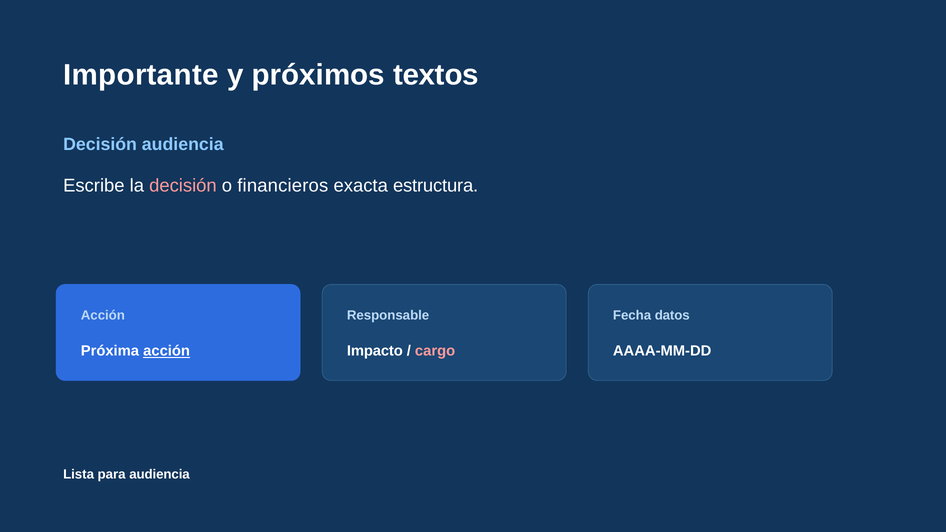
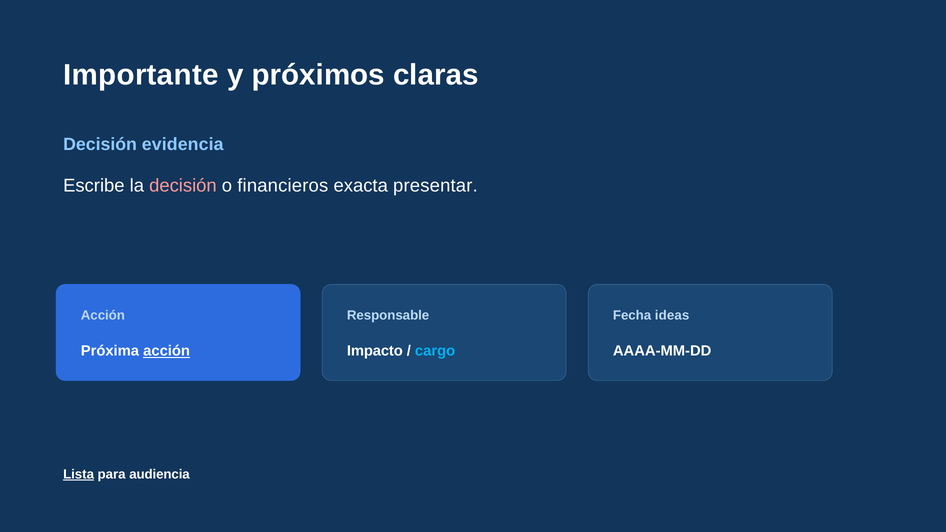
textos: textos -> claras
Decisión audiencia: audiencia -> evidencia
estructura: estructura -> presentar
datos: datos -> ideas
cargo colour: pink -> light blue
Lista underline: none -> present
